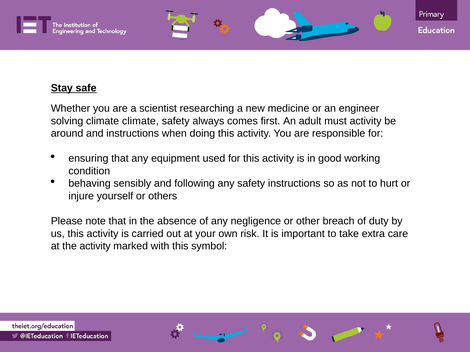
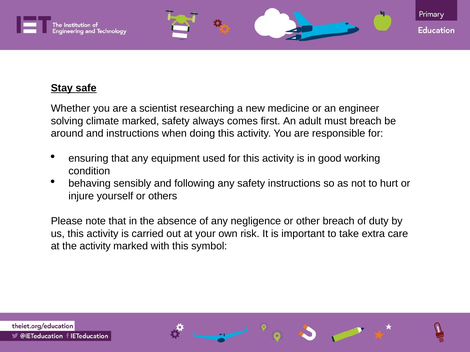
climate climate: climate -> marked
must activity: activity -> breach
